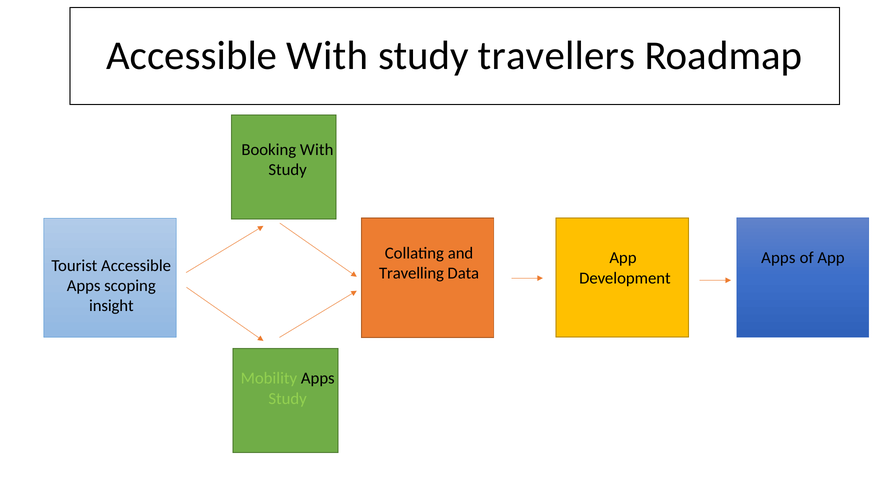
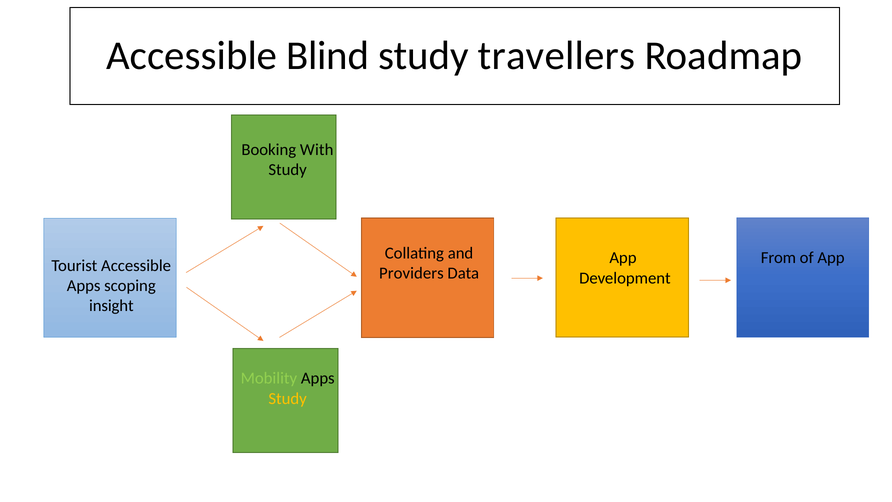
Accessible With: With -> Blind
Apps at (778, 258): Apps -> From
Travelling: Travelling -> Providers
Study at (288, 398) colour: light green -> yellow
